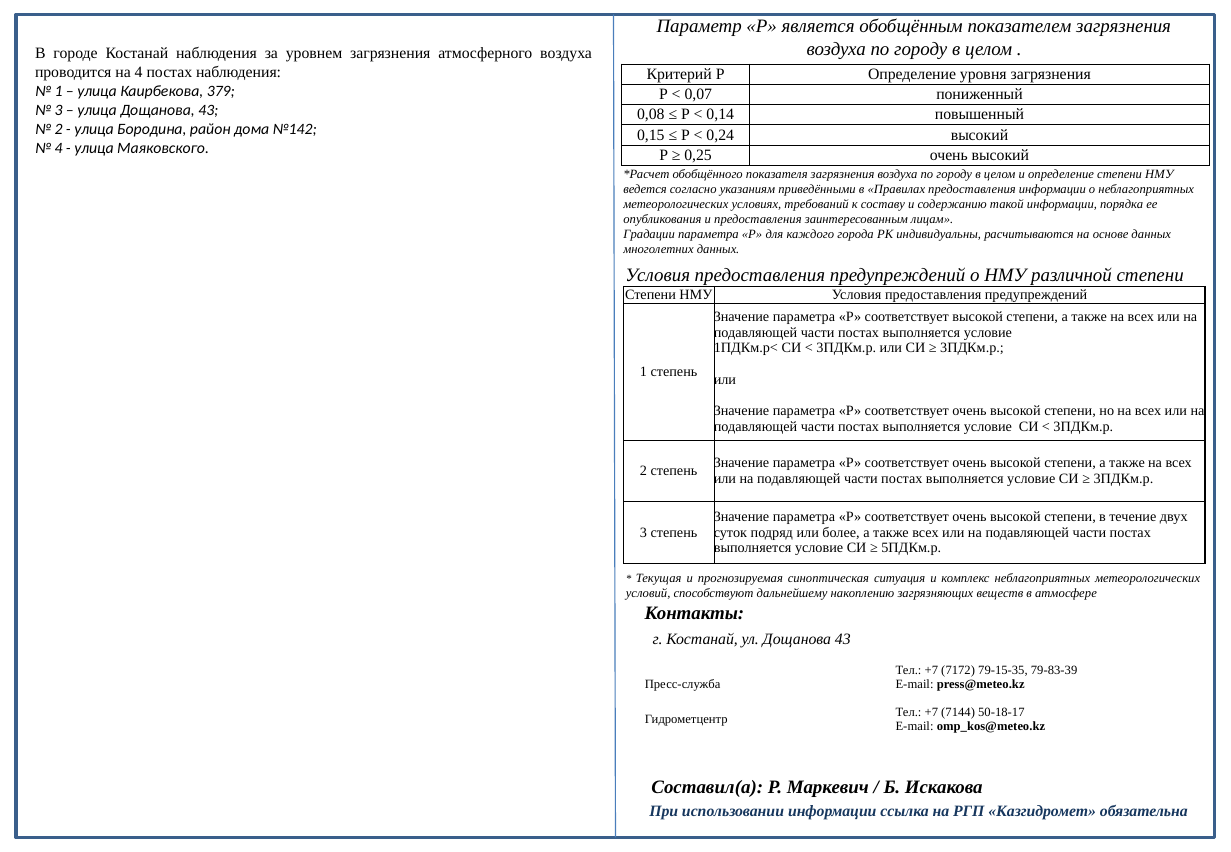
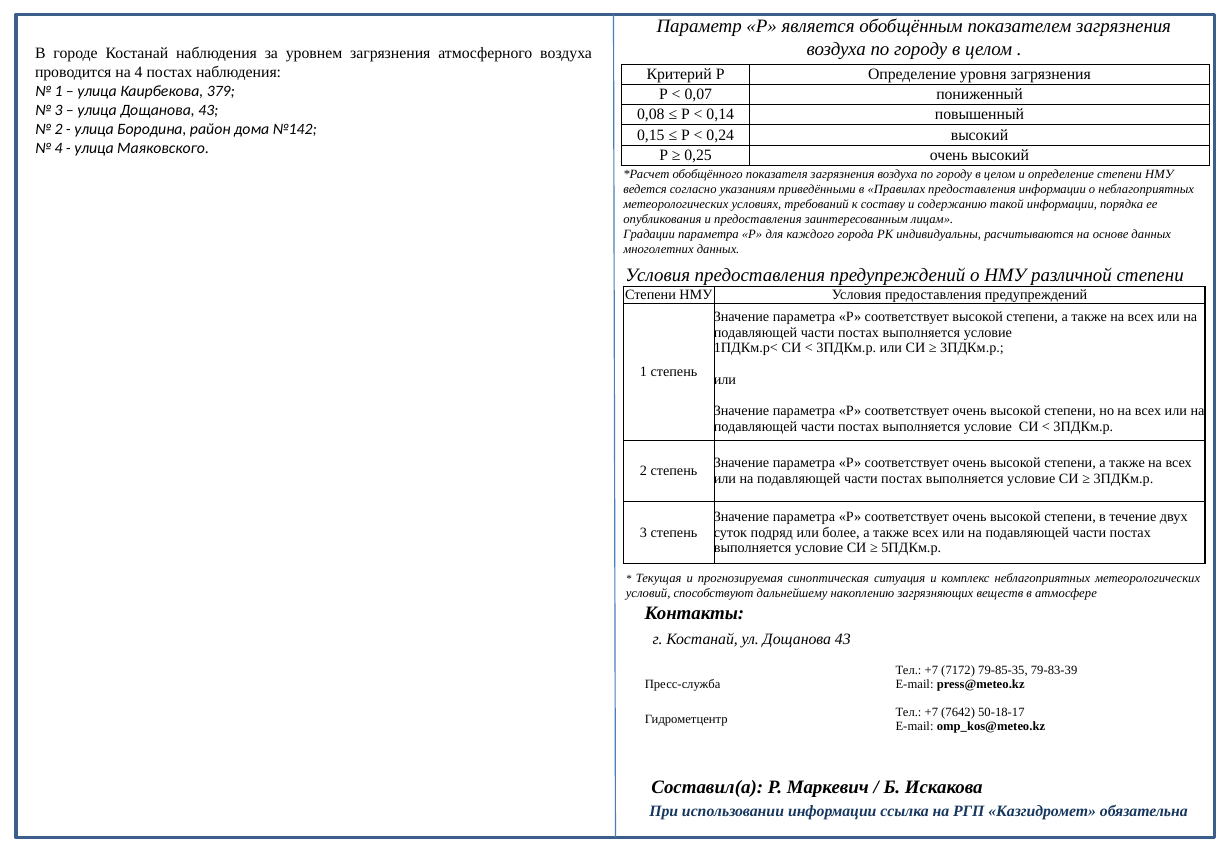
79-15-35: 79-15-35 -> 79-85-35
7144: 7144 -> 7642
